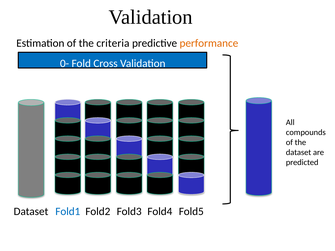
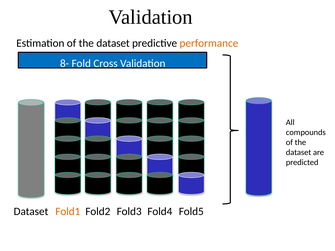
Estimation of the criteria: criteria -> dataset
0-: 0- -> 8-
Fold1 colour: blue -> orange
